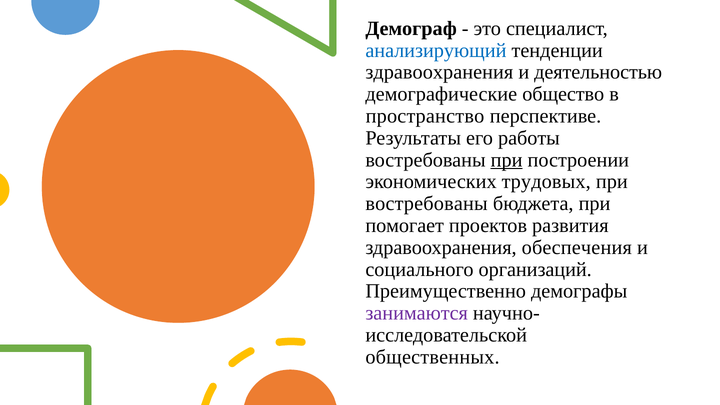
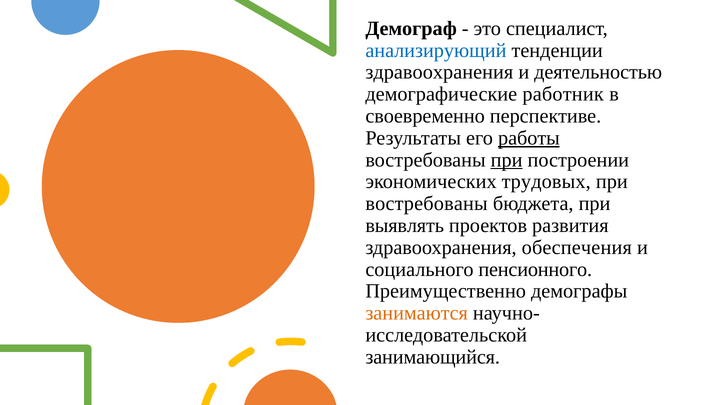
общество: общество -> работник
пространство: пространство -> своевременно
работы underline: none -> present
помогает: помогает -> выявлять
организаций: организаций -> пенсионного
занимаются colour: purple -> orange
общественных: общественных -> занимающийся
